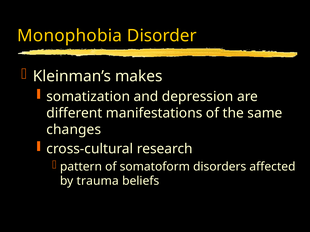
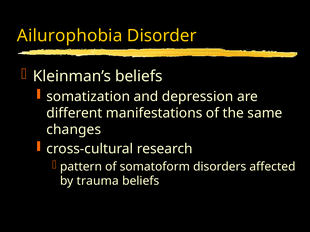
Monophobia: Monophobia -> Ailurophobia
Kleinman’s makes: makes -> beliefs
